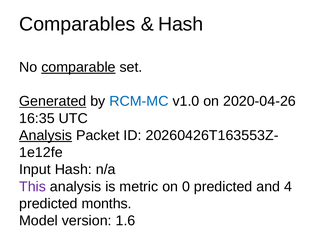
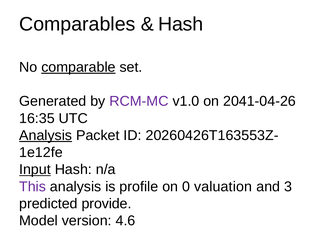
Generated underline: present -> none
RCM-MC colour: blue -> purple
2020-04-26: 2020-04-26 -> 2041-04-26
Input underline: none -> present
metric: metric -> profile
0 predicted: predicted -> valuation
4: 4 -> 3
months: months -> provide
1.6: 1.6 -> 4.6
